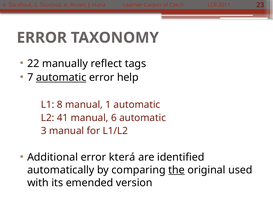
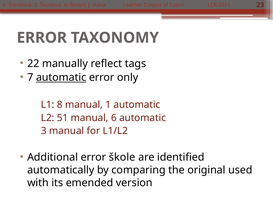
help: help -> only
41: 41 -> 51
která: která -> škole
the underline: present -> none
